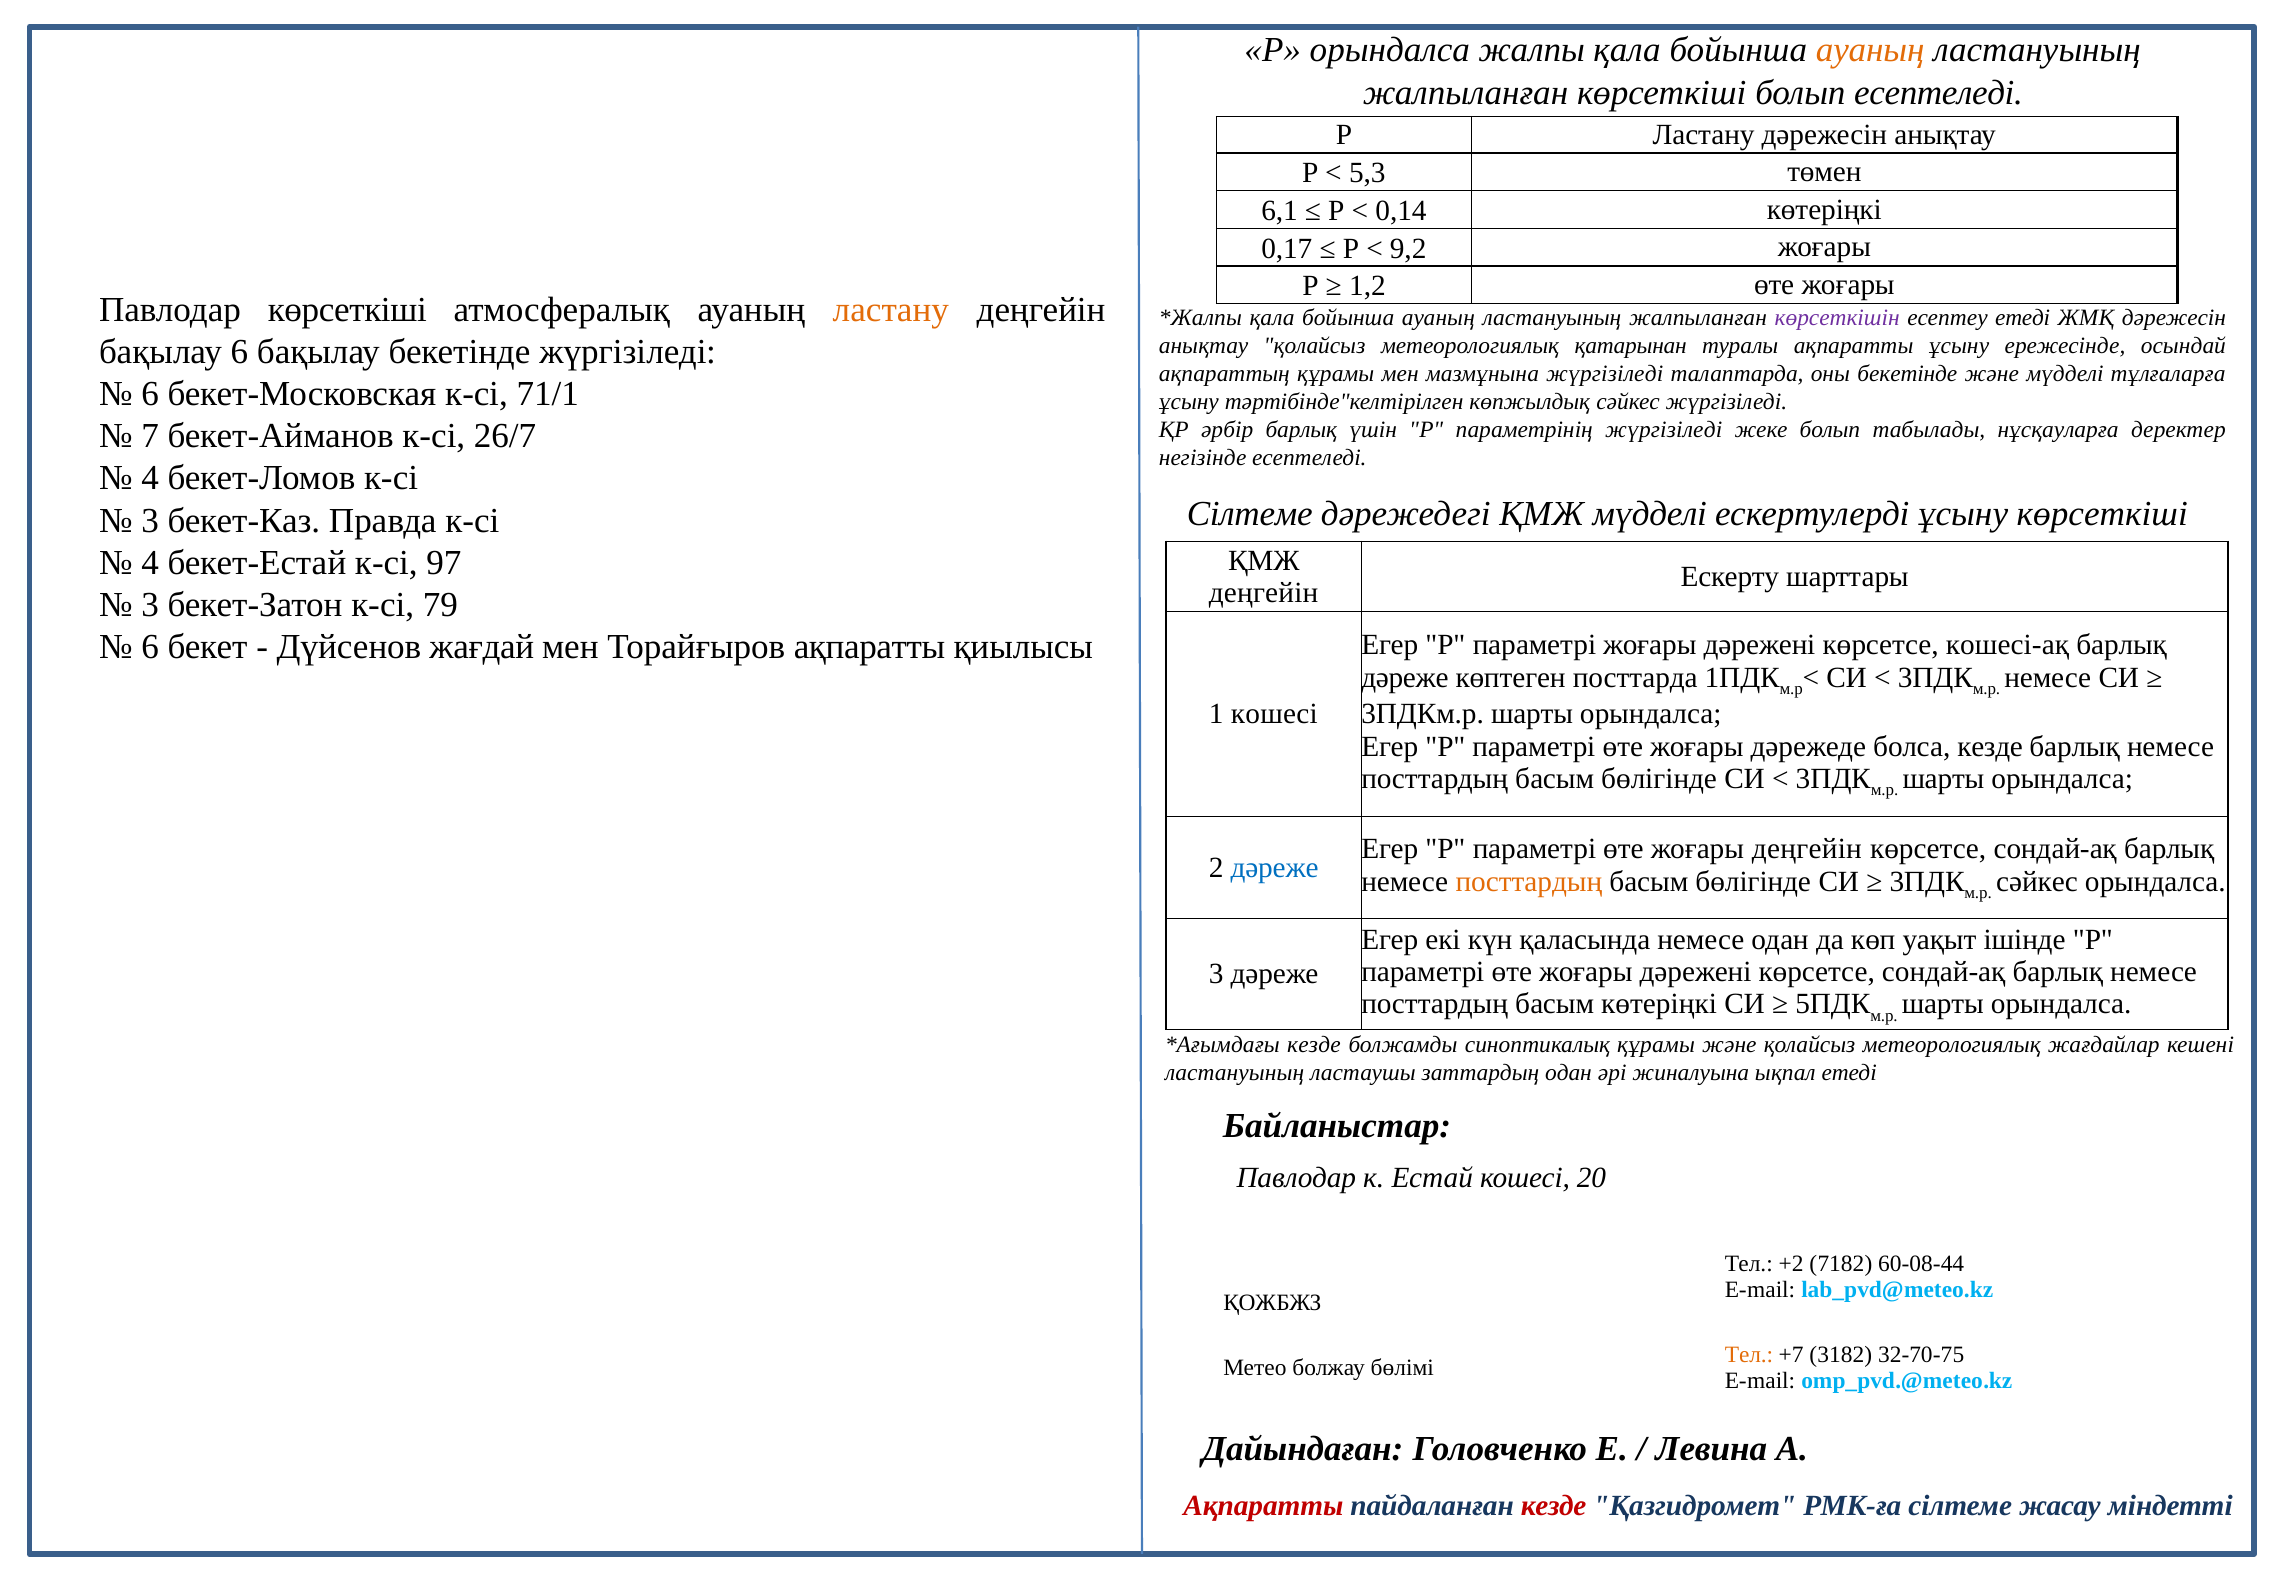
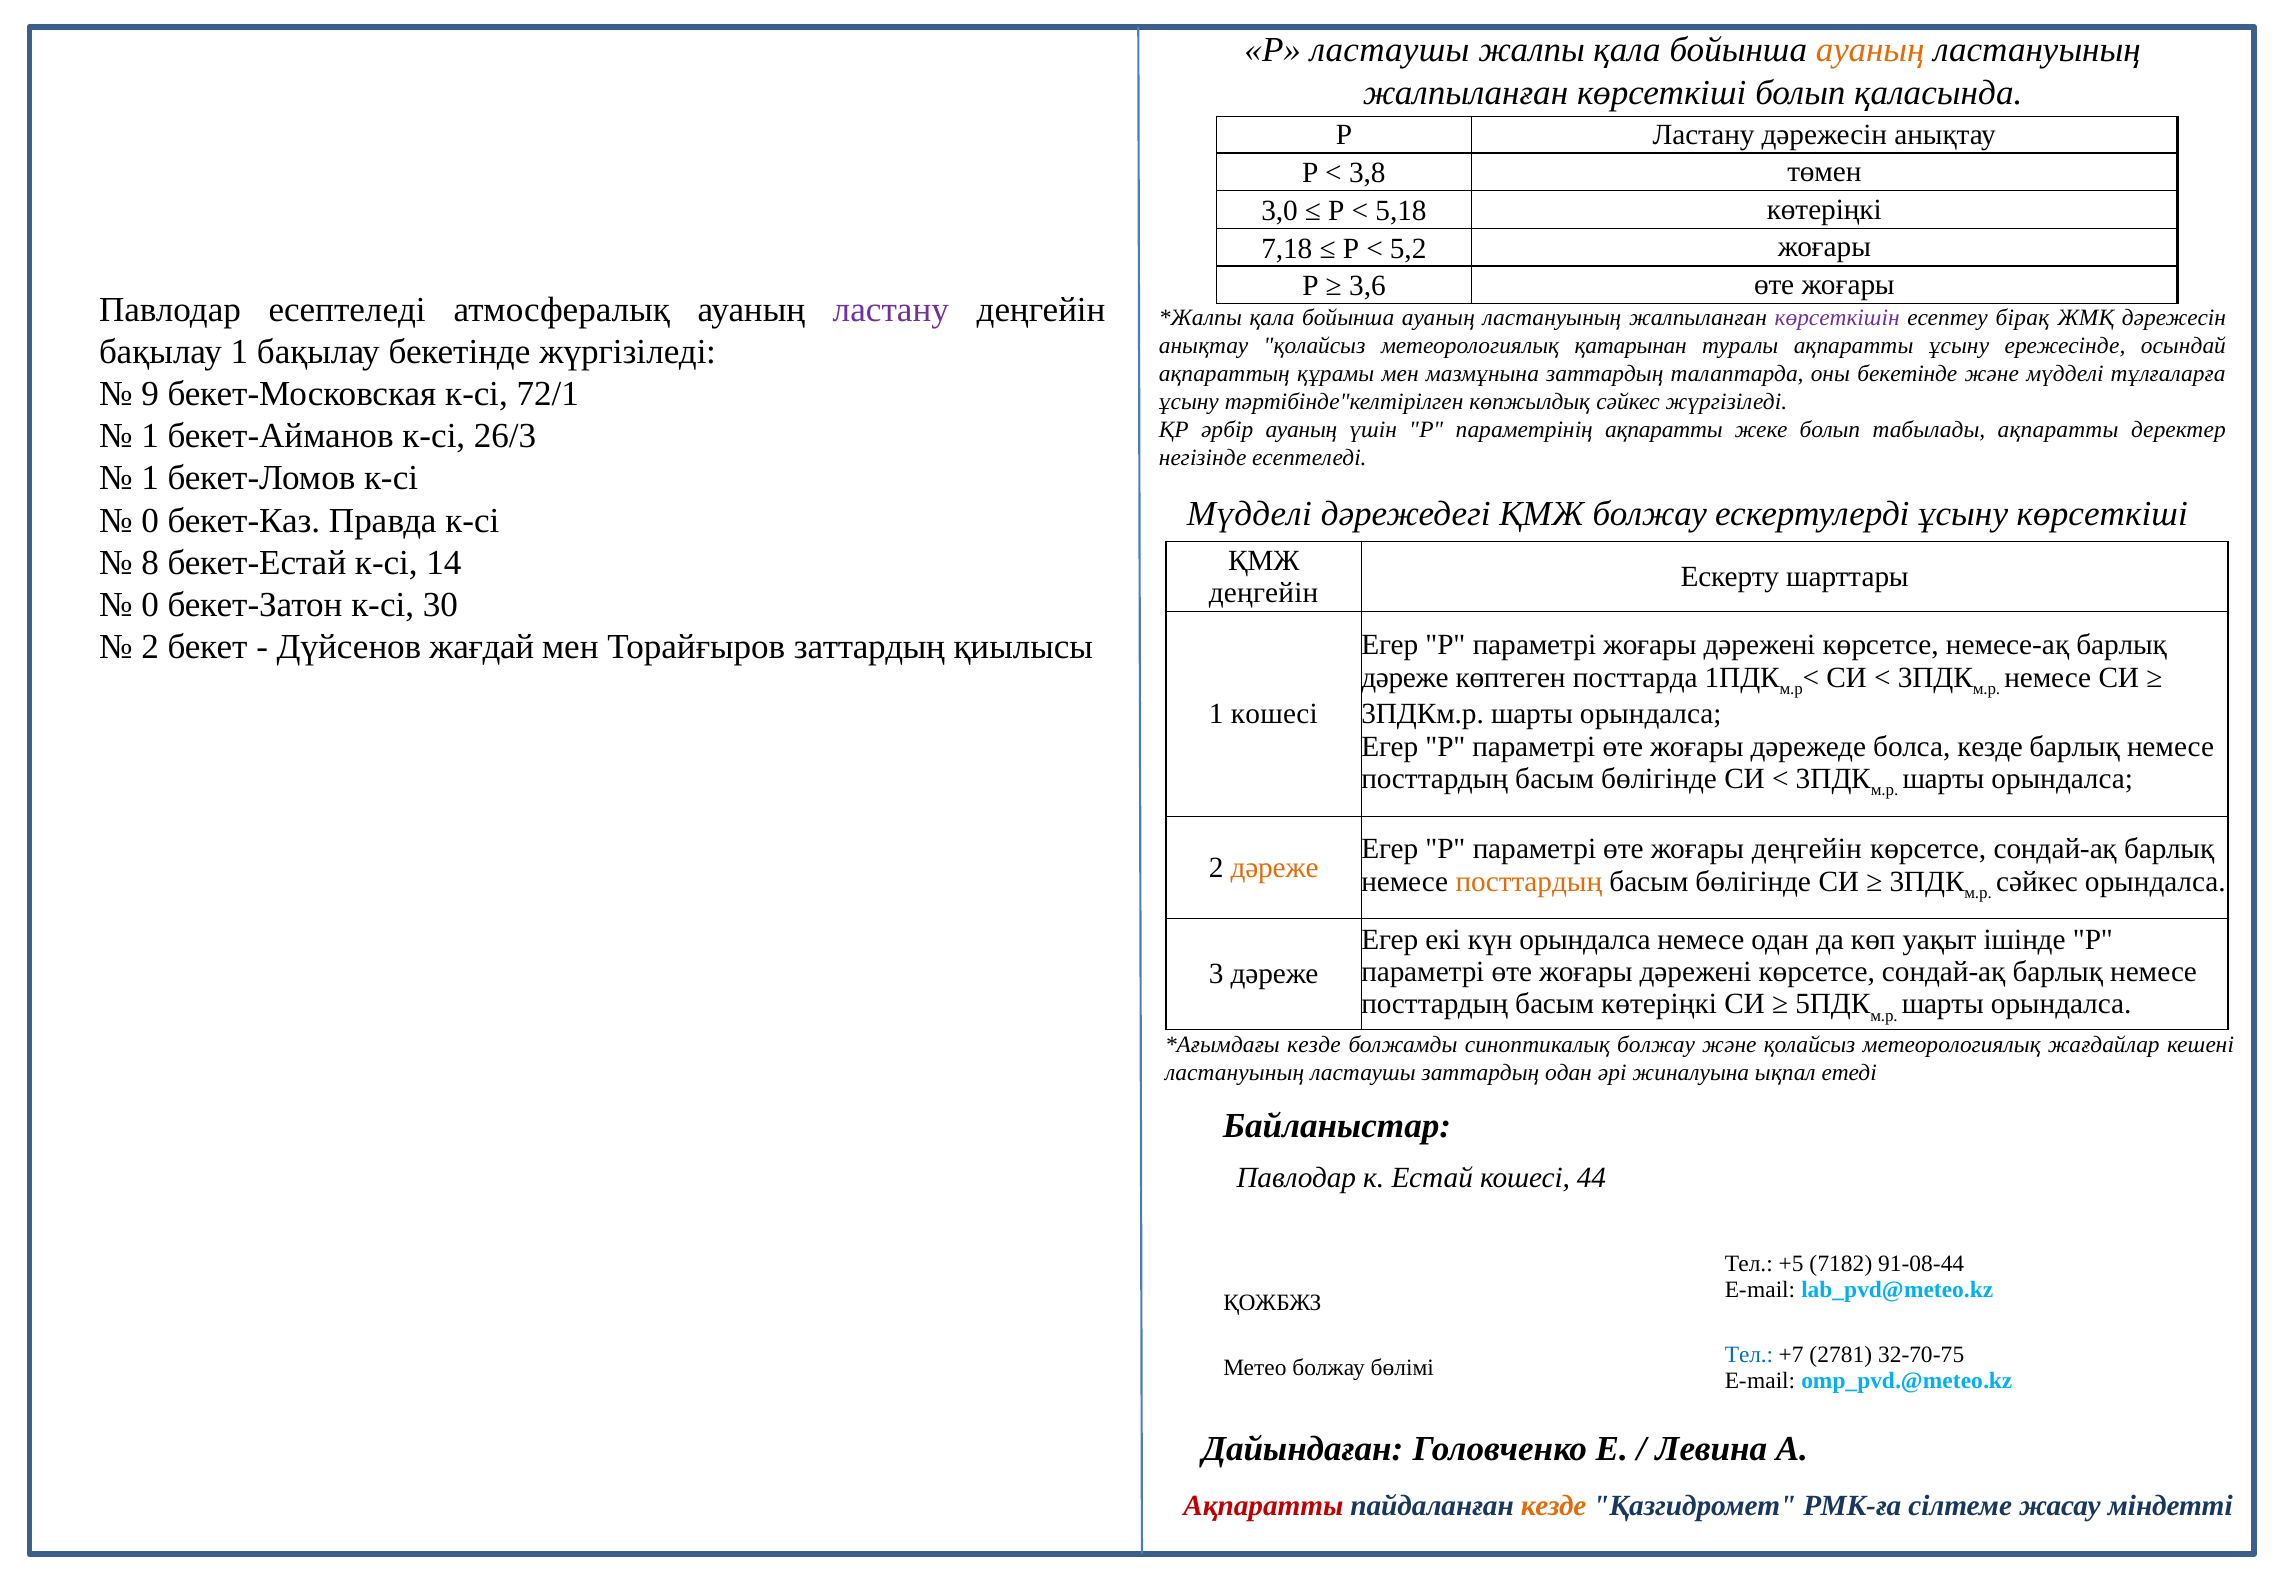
Р орындалса: орындалса -> ластаушы
болып есептеледі: есептеледі -> қаласында
5,3: 5,3 -> 3,8
6,1: 6,1 -> 3,0
0,14: 0,14 -> 5,18
0,17: 0,17 -> 7,18
9,2: 9,2 -> 5,2
1,2: 1,2 -> 3,6
Павлодар көрсеткіші: көрсеткіші -> есептеледі
ластану at (891, 310) colour: orange -> purple
есептеу етеді: етеді -> бірақ
бақылау 6: 6 -> 1
мазмұнына жүргізіледі: жүргізіледі -> заттардың
6 at (150, 394): 6 -> 9
71/1: 71/1 -> 72/1
әрбір барлық: барлық -> ауаның
параметрінің жүргізіледі: жүргізіледі -> ақпаратты
табылады нұсқауларға: нұсқауларға -> ақпаратты
7 at (150, 436): 7 -> 1
26/7: 26/7 -> 26/3
4 at (150, 478): 4 -> 1
Сілтеме at (1250, 514): Сілтеме -> Мүдделі
ҚМЖ мүдделі: мүдделі -> болжау
3 at (150, 521): 3 -> 0
4 at (150, 563): 4 -> 8
97: 97 -> 14
3 at (150, 605): 3 -> 0
79: 79 -> 30
6 at (150, 647): 6 -> 2
Торайғыров ақпаратты: ақпаратты -> заттардың
кошесi-ақ: кошесi-ақ -> немесе-ақ
дәреже at (1275, 868) colour: blue -> orange
күн қаласында: қаласында -> орындалса
синоптикалық құрамы: құрамы -> болжау
20: 20 -> 44
+2: +2 -> +5
60-08-44: 60-08-44 -> 91-08-44
Тел at (1749, 1355) colour: orange -> blue
3182: 3182 -> 2781
кезде at (1554, 1506) colour: red -> orange
